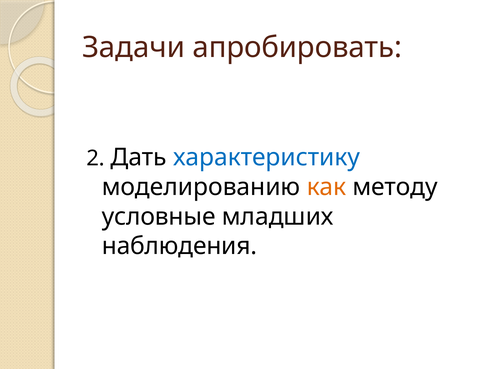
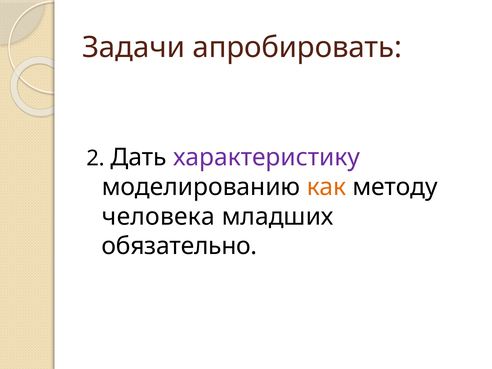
характеристику colour: blue -> purple
условные: условные -> человека
наблюдения: наблюдения -> обязательно
